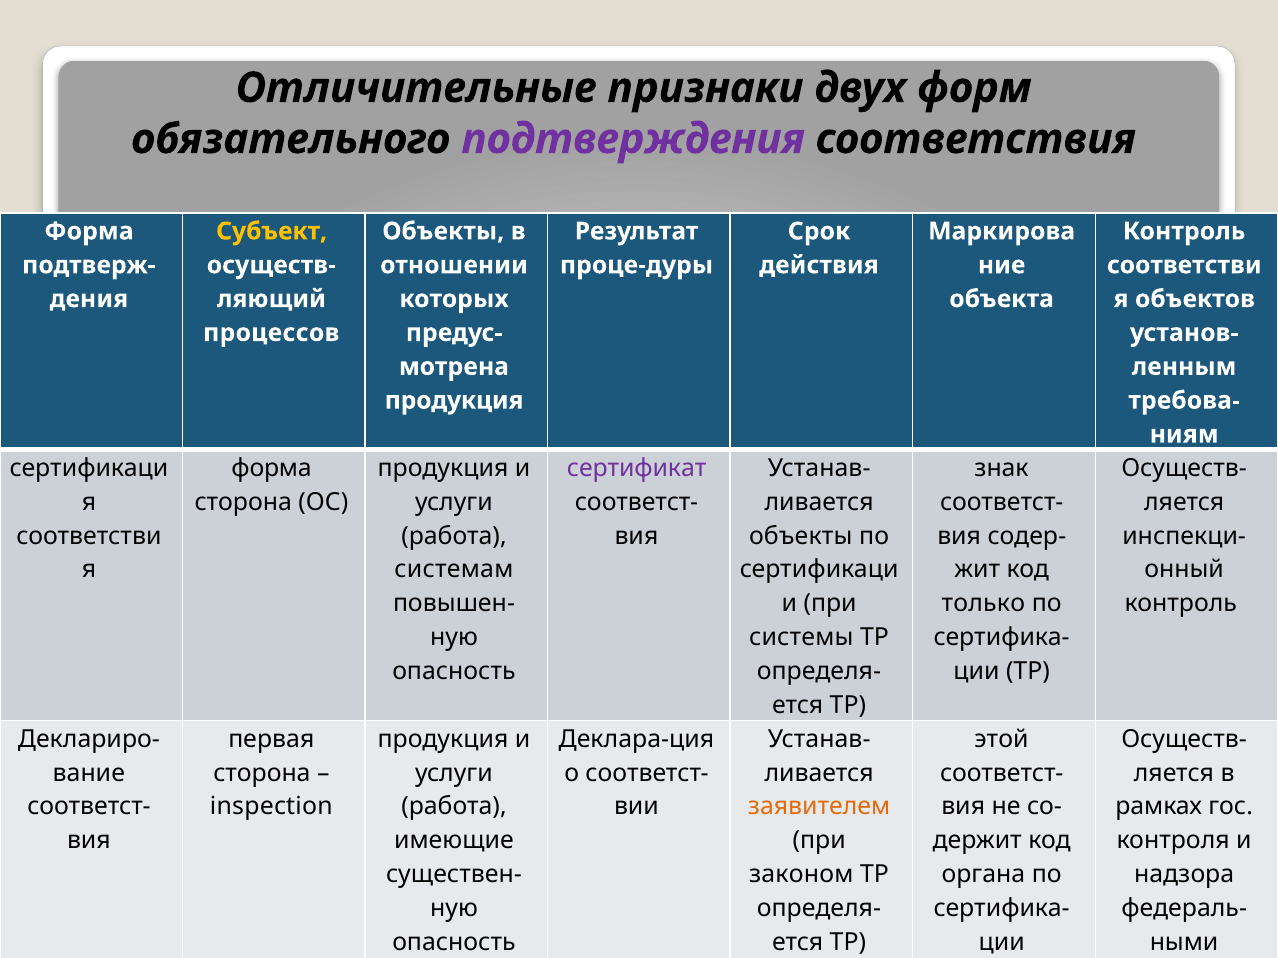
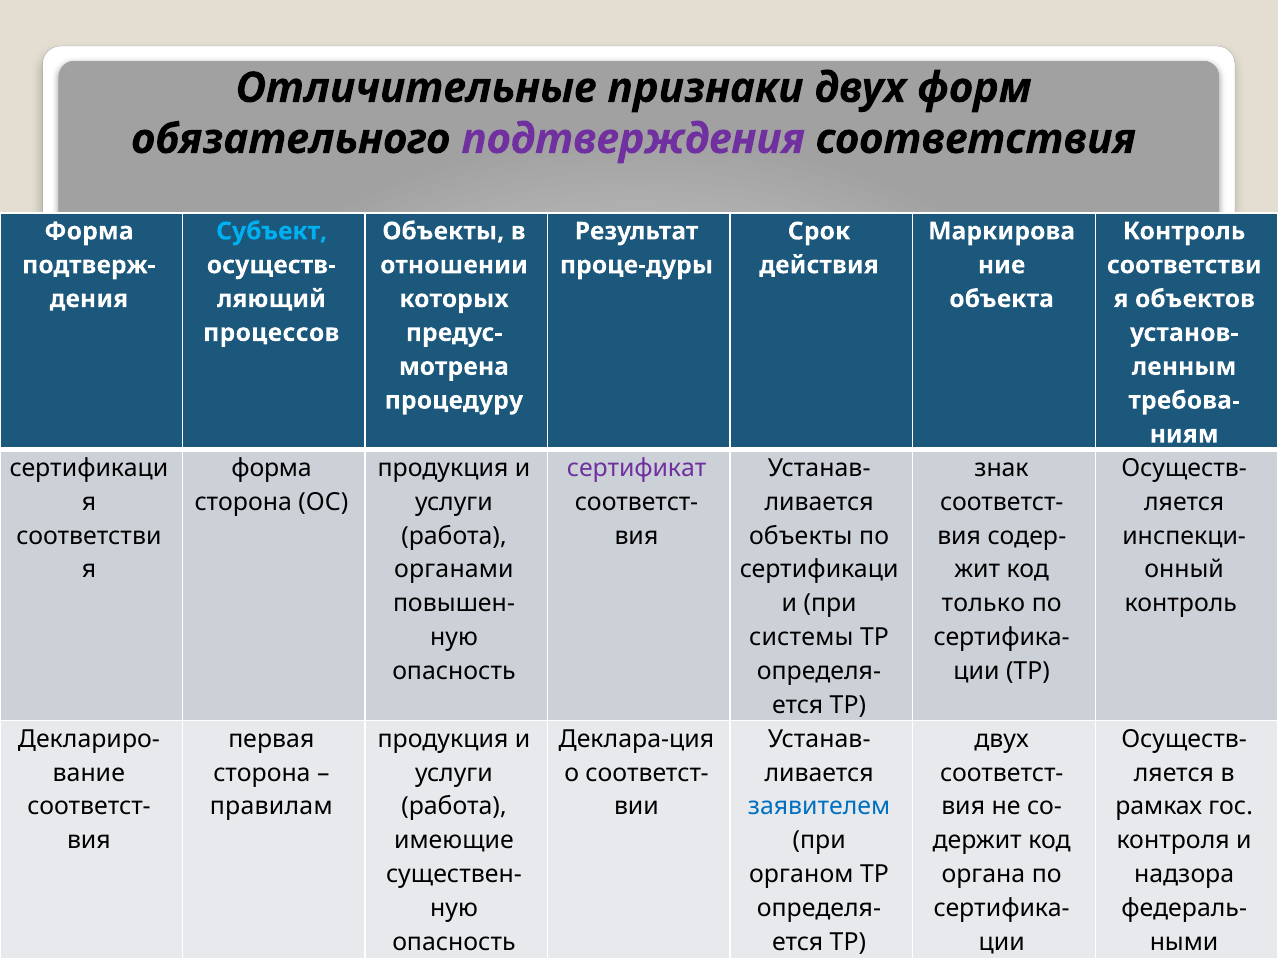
Субъект colour: yellow -> light blue
продукция at (454, 401): продукция -> процедуру
системам at (454, 570): системам -> органами
этой at (1002, 739): этой -> двух
inspection: inspection -> правилам
заявителем colour: orange -> blue
законом: законом -> органом
